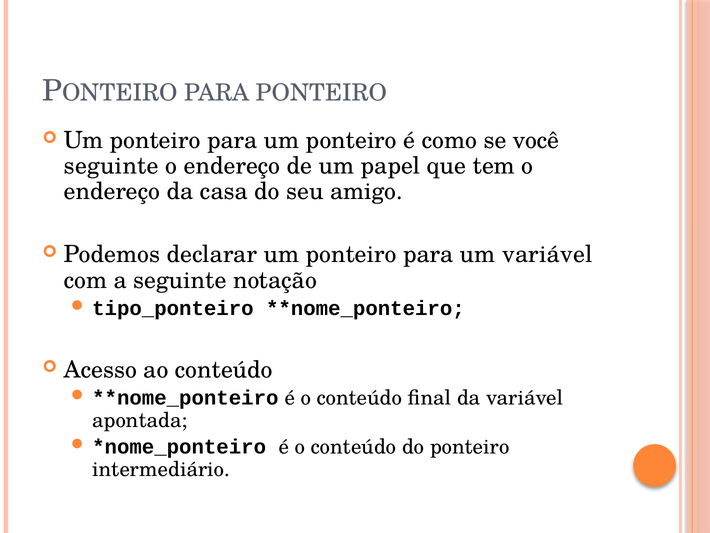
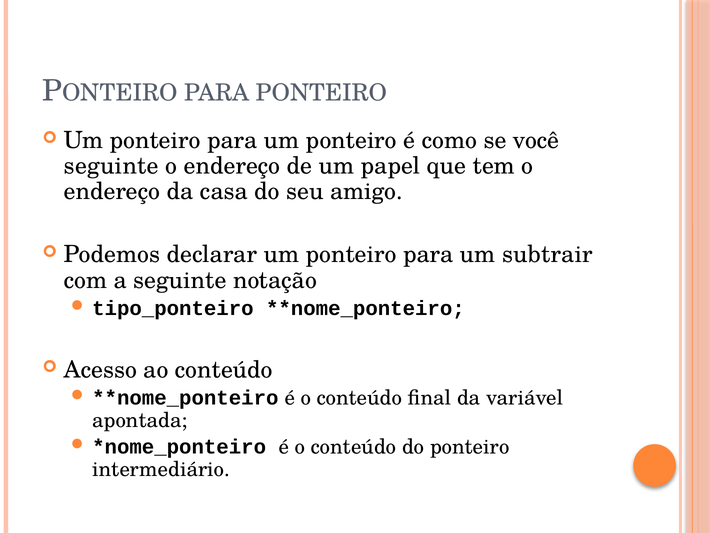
um variável: variável -> subtrair
